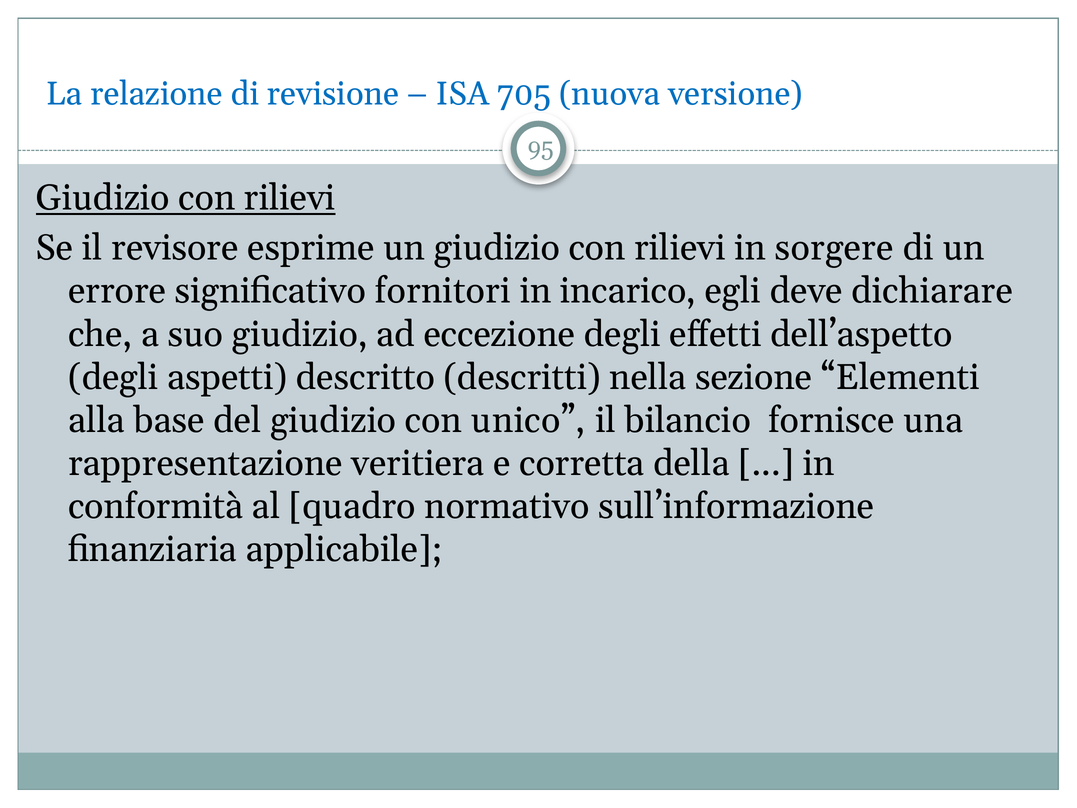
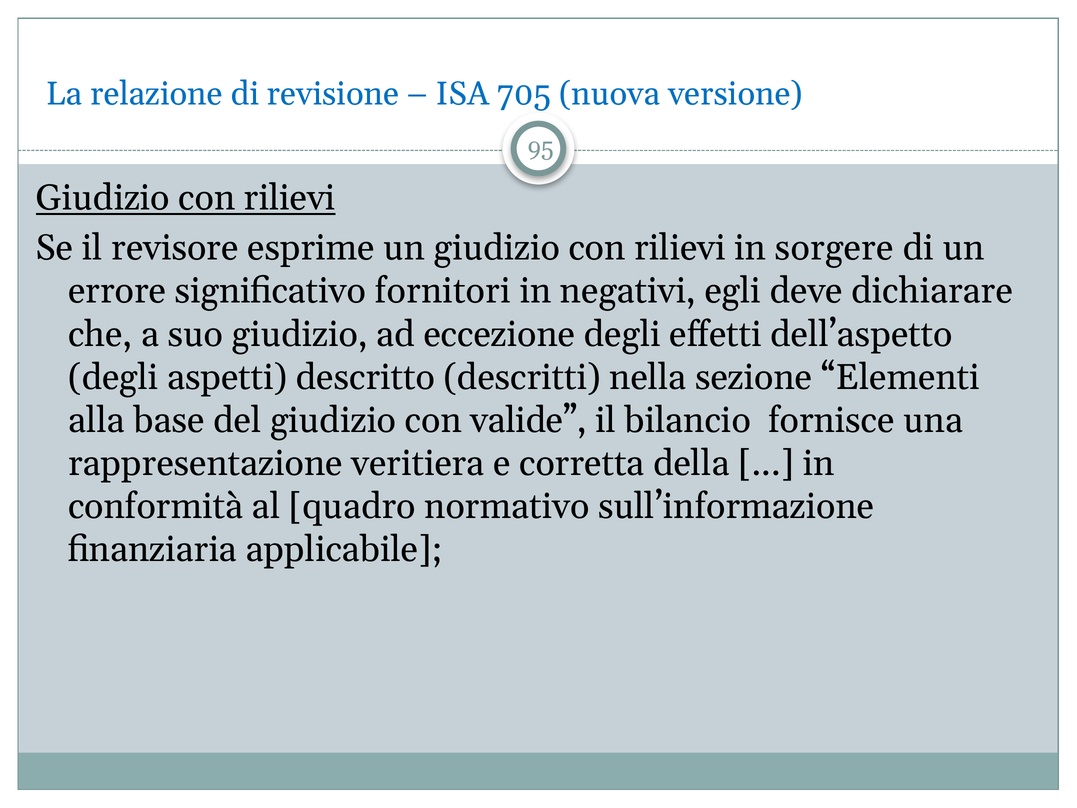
incarico: incarico -> negativi
unico: unico -> valide
